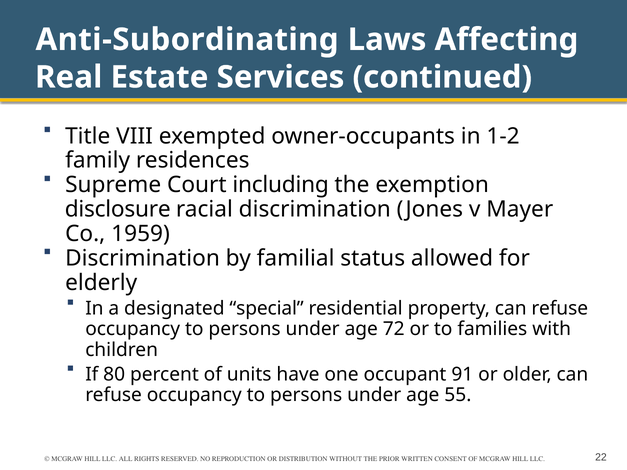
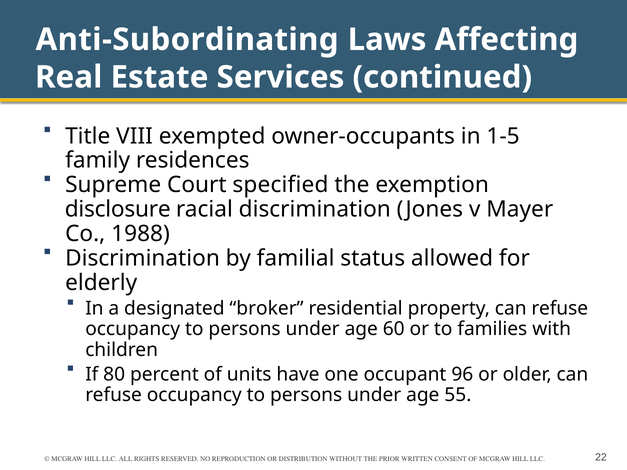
1-2: 1-2 -> 1-5
including: including -> specified
1959: 1959 -> 1988
special: special -> broker
72: 72 -> 60
91: 91 -> 96
